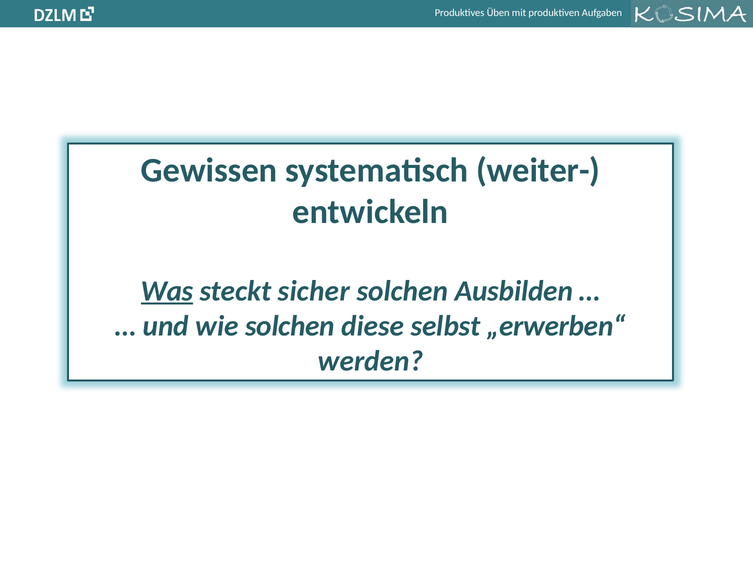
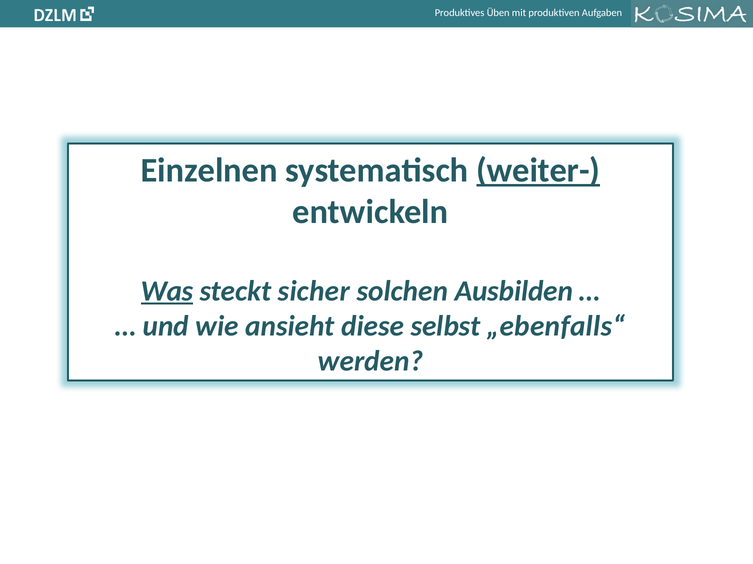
Gewissen: Gewissen -> Einzelnen
weiter- underline: none -> present
wie solchen: solchen -> ansieht
„erwerben“: „erwerben“ -> „ebenfalls“
